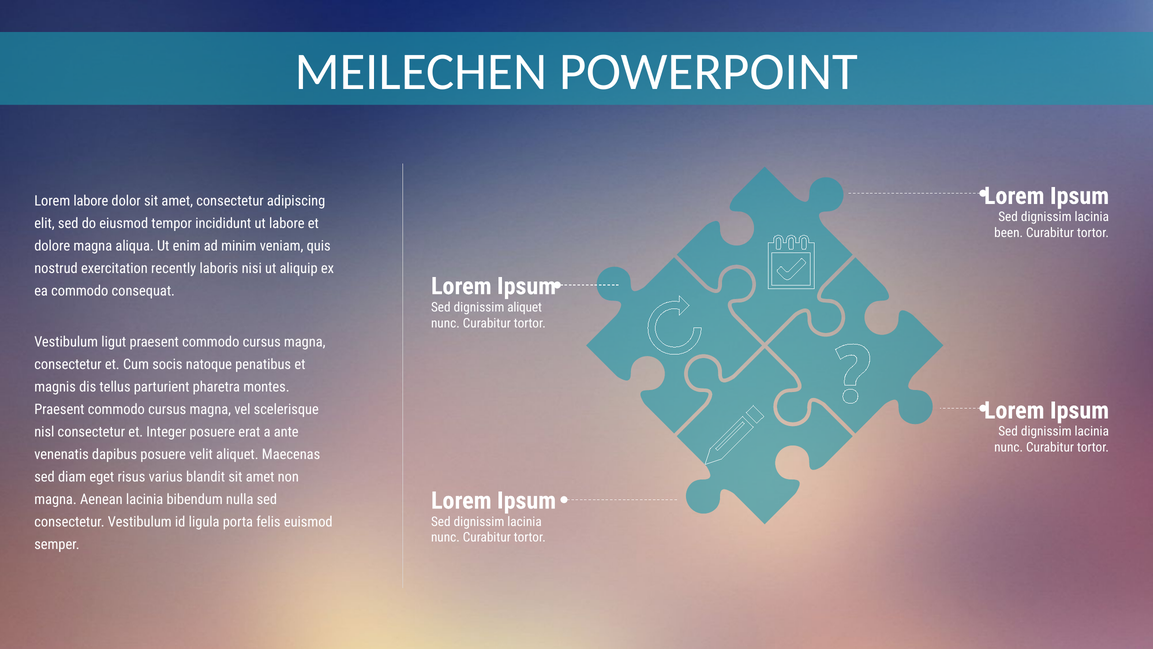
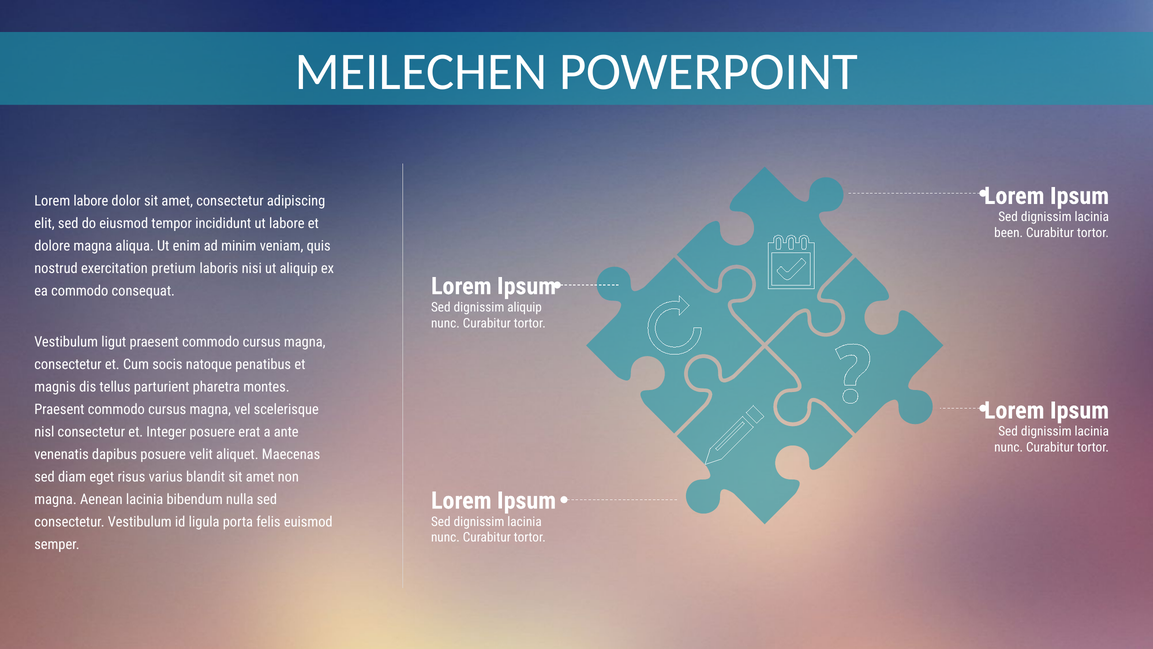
recently: recently -> pretium
dignissim aliquet: aliquet -> aliquip
